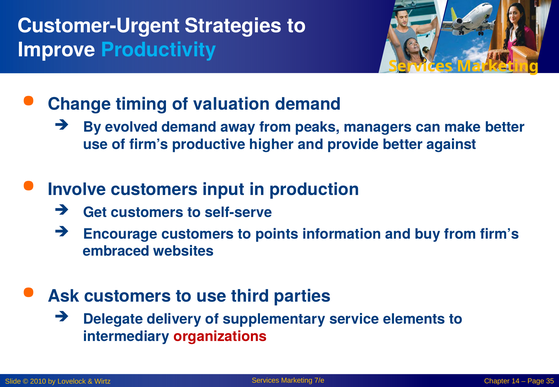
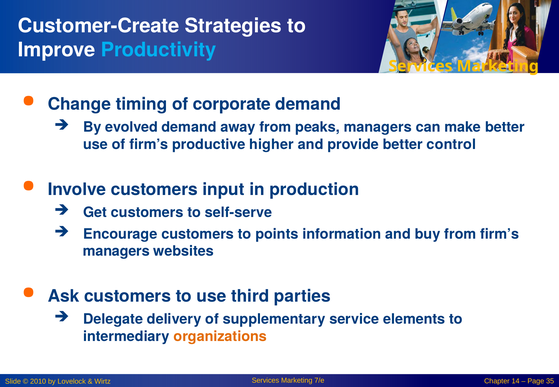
Customer-Urgent: Customer-Urgent -> Customer-Create
valuation: valuation -> corporate
against: against -> control
embraced at (116, 251): embraced -> managers
organizations colour: red -> orange
